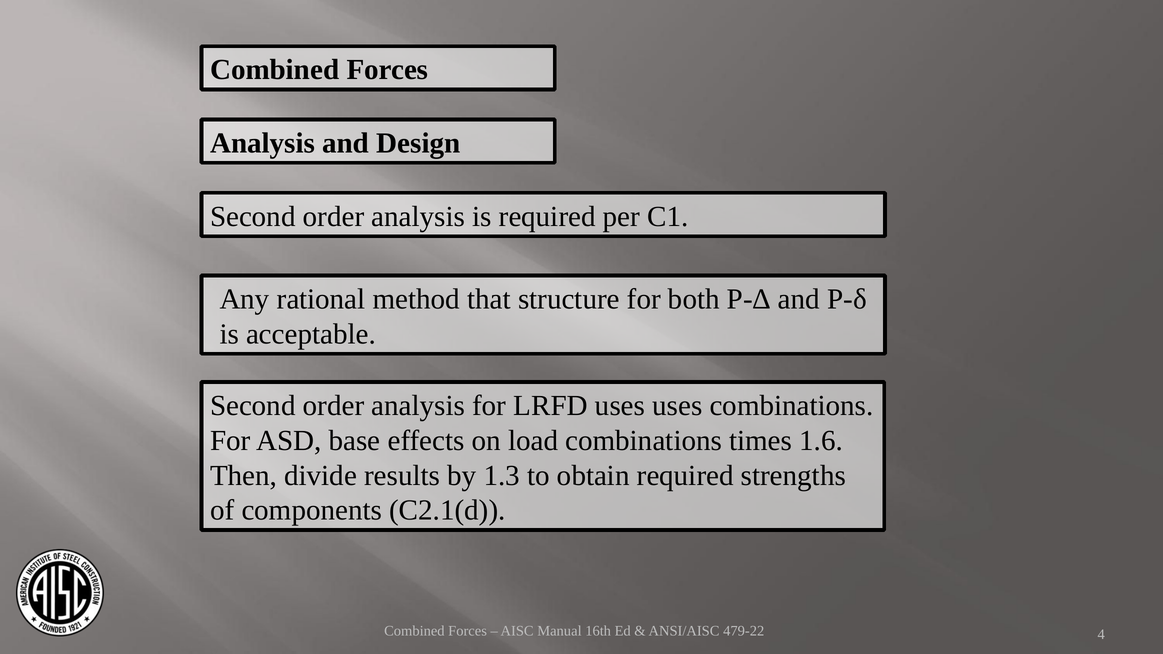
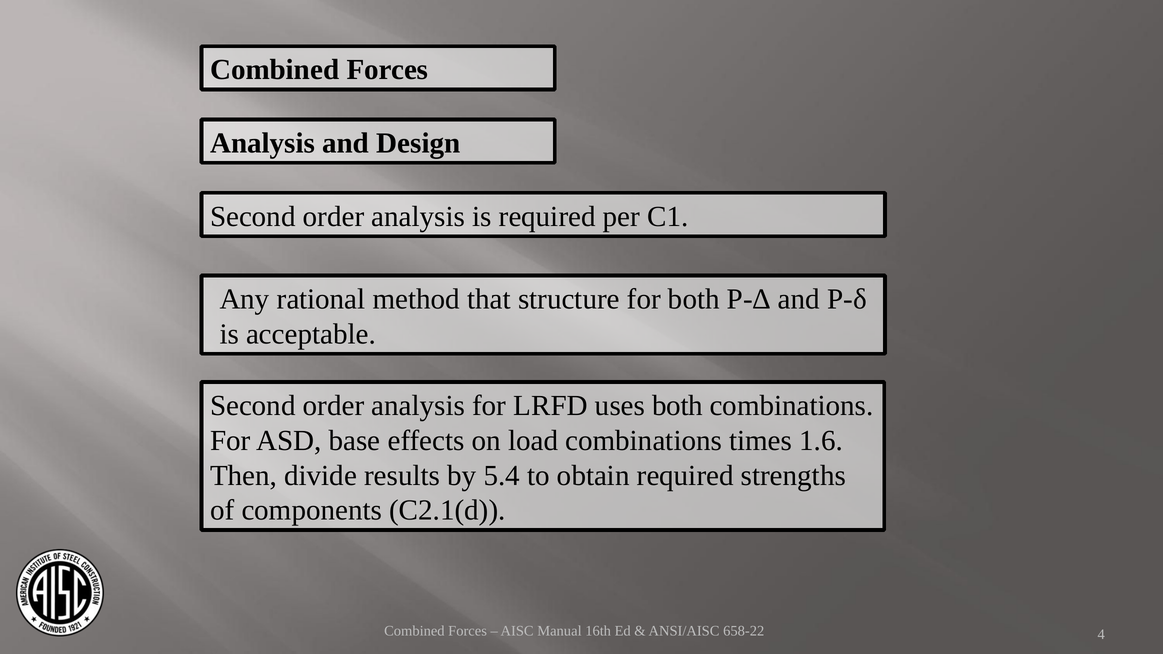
uses uses: uses -> both
1.3: 1.3 -> 5.4
479-22: 479-22 -> 658-22
